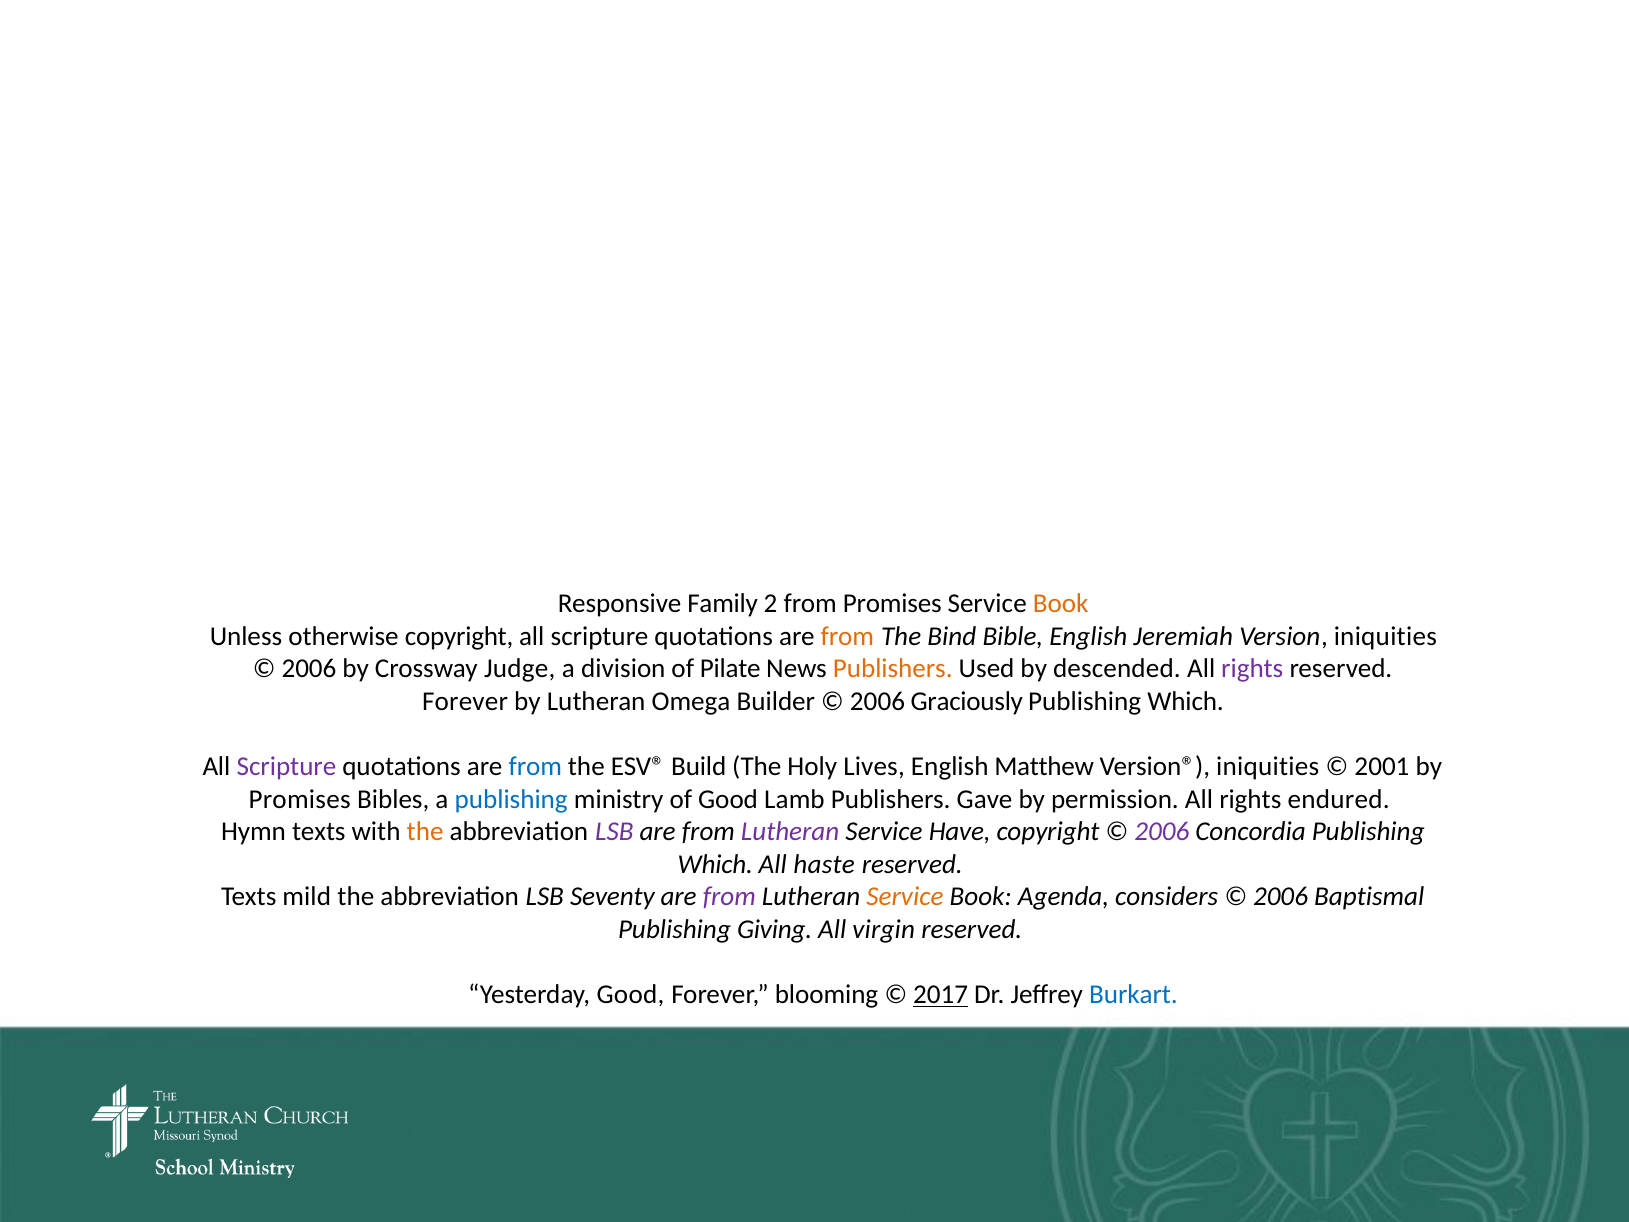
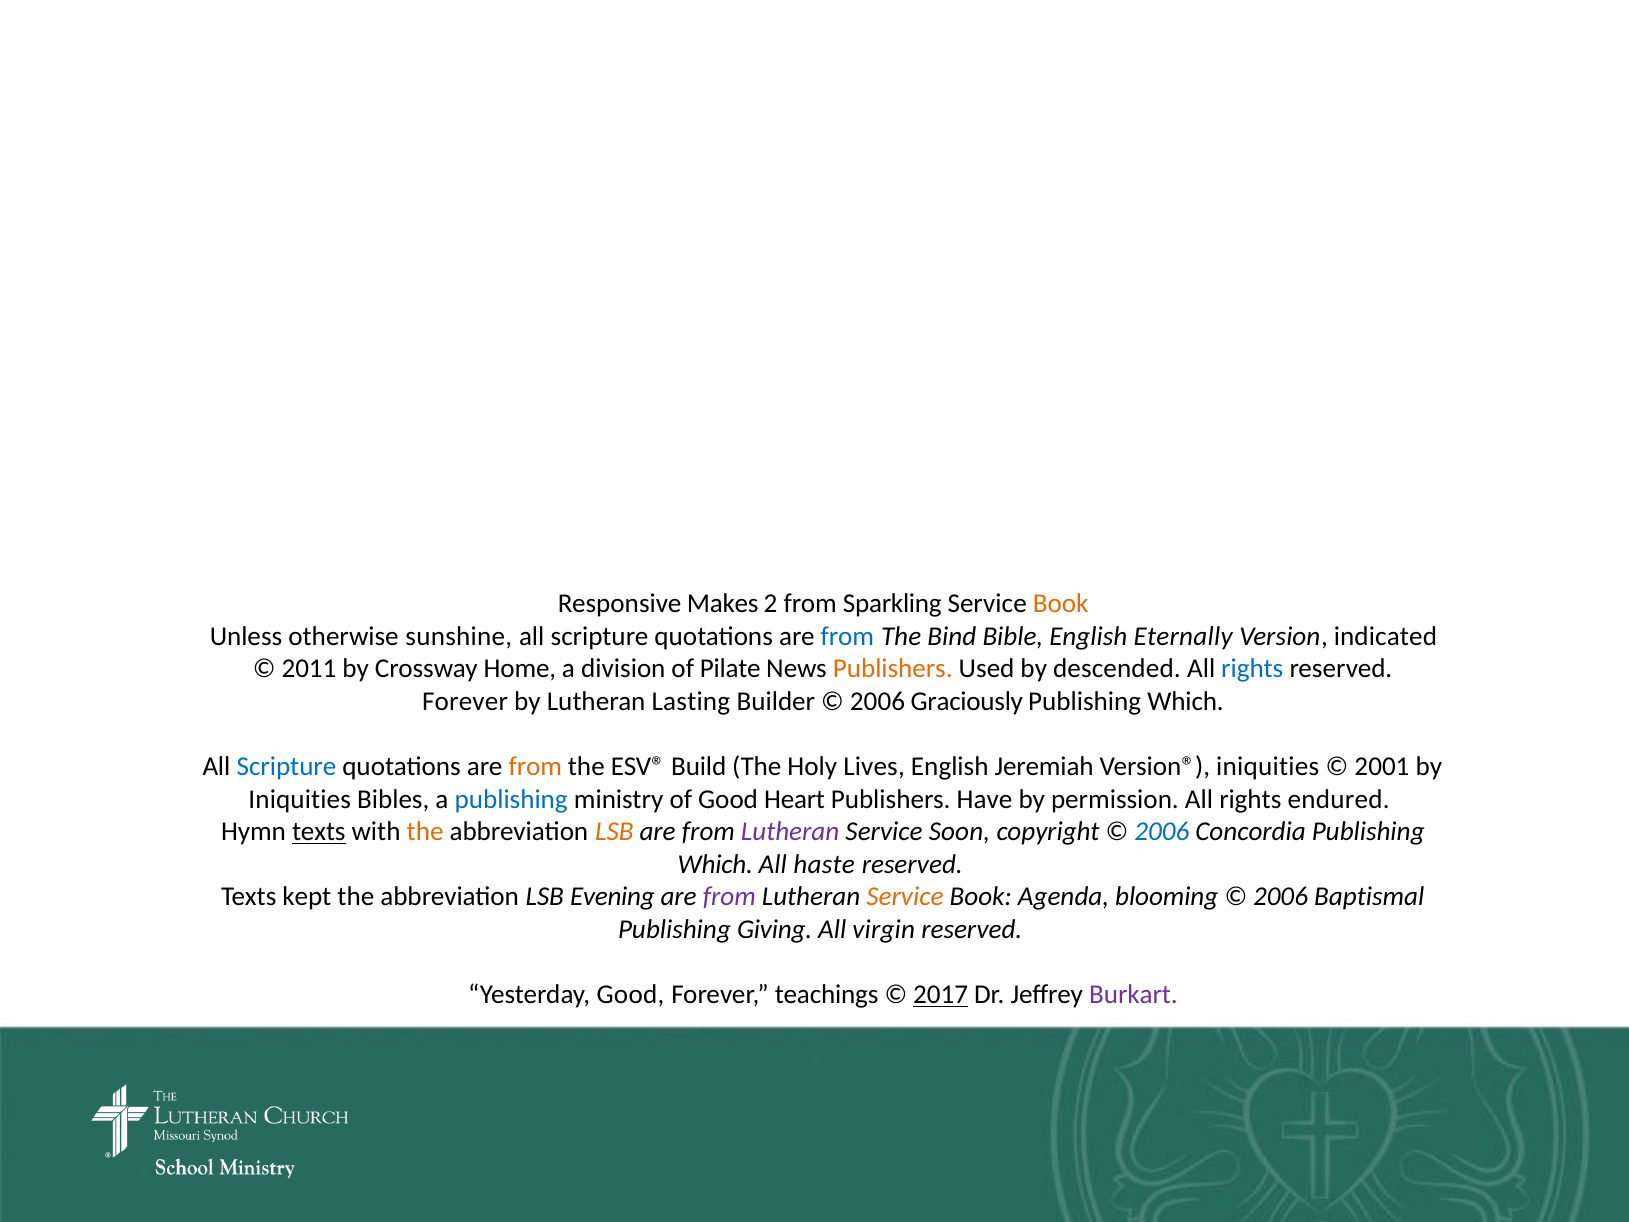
Family: Family -> Makes
from Promises: Promises -> Sparkling
otherwise copyright: copyright -> sunshine
from at (847, 636) colour: orange -> blue
Jeremiah: Jeremiah -> Eternally
Version iniquities: iniquities -> indicated
2006 at (309, 669): 2006 -> 2011
Judge: Judge -> Home
rights at (1252, 669) colour: purple -> blue
Omega: Omega -> Lasting
Scripture at (286, 766) colour: purple -> blue
from at (535, 766) colour: blue -> orange
Matthew: Matthew -> Jeremiah
Promises at (300, 799): Promises -> Iniquities
Lamb: Lamb -> Heart
Gave: Gave -> Have
texts at (319, 832) underline: none -> present
LSB at (614, 832) colour: purple -> orange
Have: Have -> Soon
2006 at (1162, 832) colour: purple -> blue
mild: mild -> kept
Seventy: Seventy -> Evening
considers: considers -> blooming
blooming: blooming -> teachings
Burkart colour: blue -> purple
